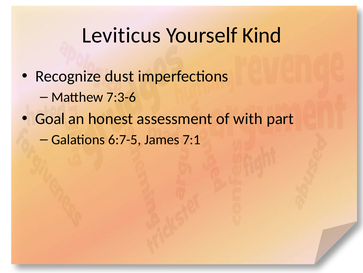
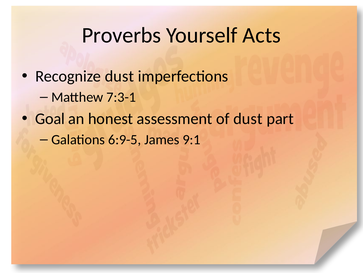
Leviticus: Leviticus -> Proverbs
Kind: Kind -> Acts
7:3-6: 7:3-6 -> 7:3-1
of with: with -> dust
6:7-5: 6:7-5 -> 6:9-5
7:1: 7:1 -> 9:1
